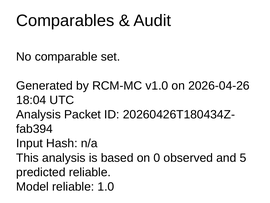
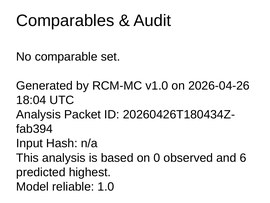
5: 5 -> 6
predicted reliable: reliable -> highest
